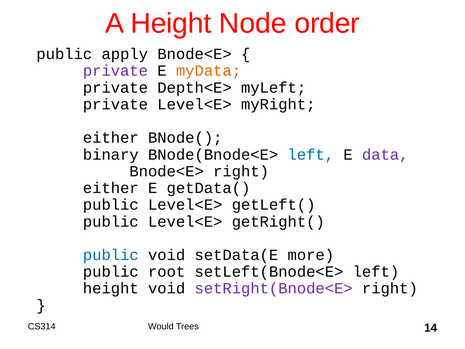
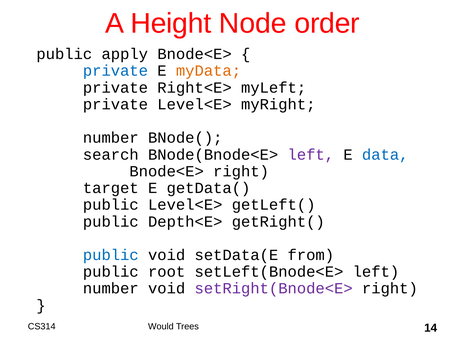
private at (115, 71) colour: purple -> blue
Depth<E>: Depth<E> -> Right<E>
either at (111, 138): either -> number
binary: binary -> search
left at (311, 154) colour: blue -> purple
data colour: purple -> blue
either at (111, 188): either -> target
Level<E> at (185, 221): Level<E> -> Depth<E>
more: more -> from
height at (111, 288): height -> number
